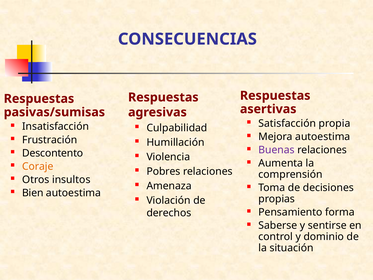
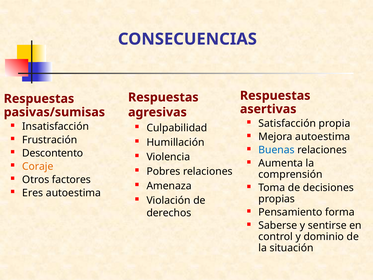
Buenas colour: purple -> blue
insultos: insultos -> factores
Bien: Bien -> Eres
